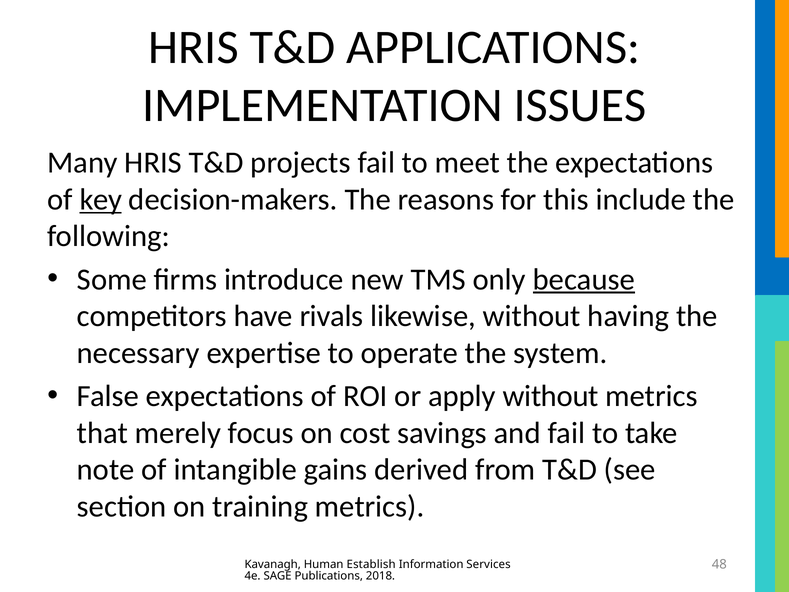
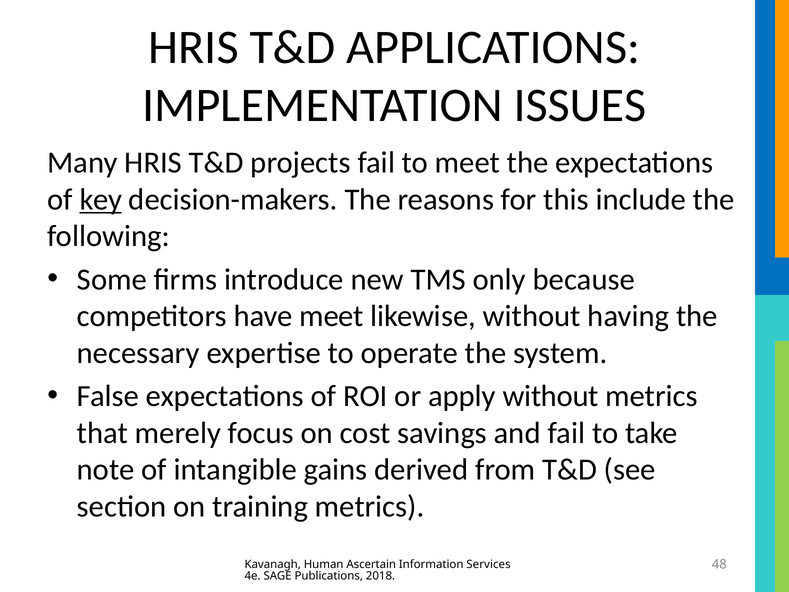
because underline: present -> none
have rivals: rivals -> meet
Establish: Establish -> Ascertain
